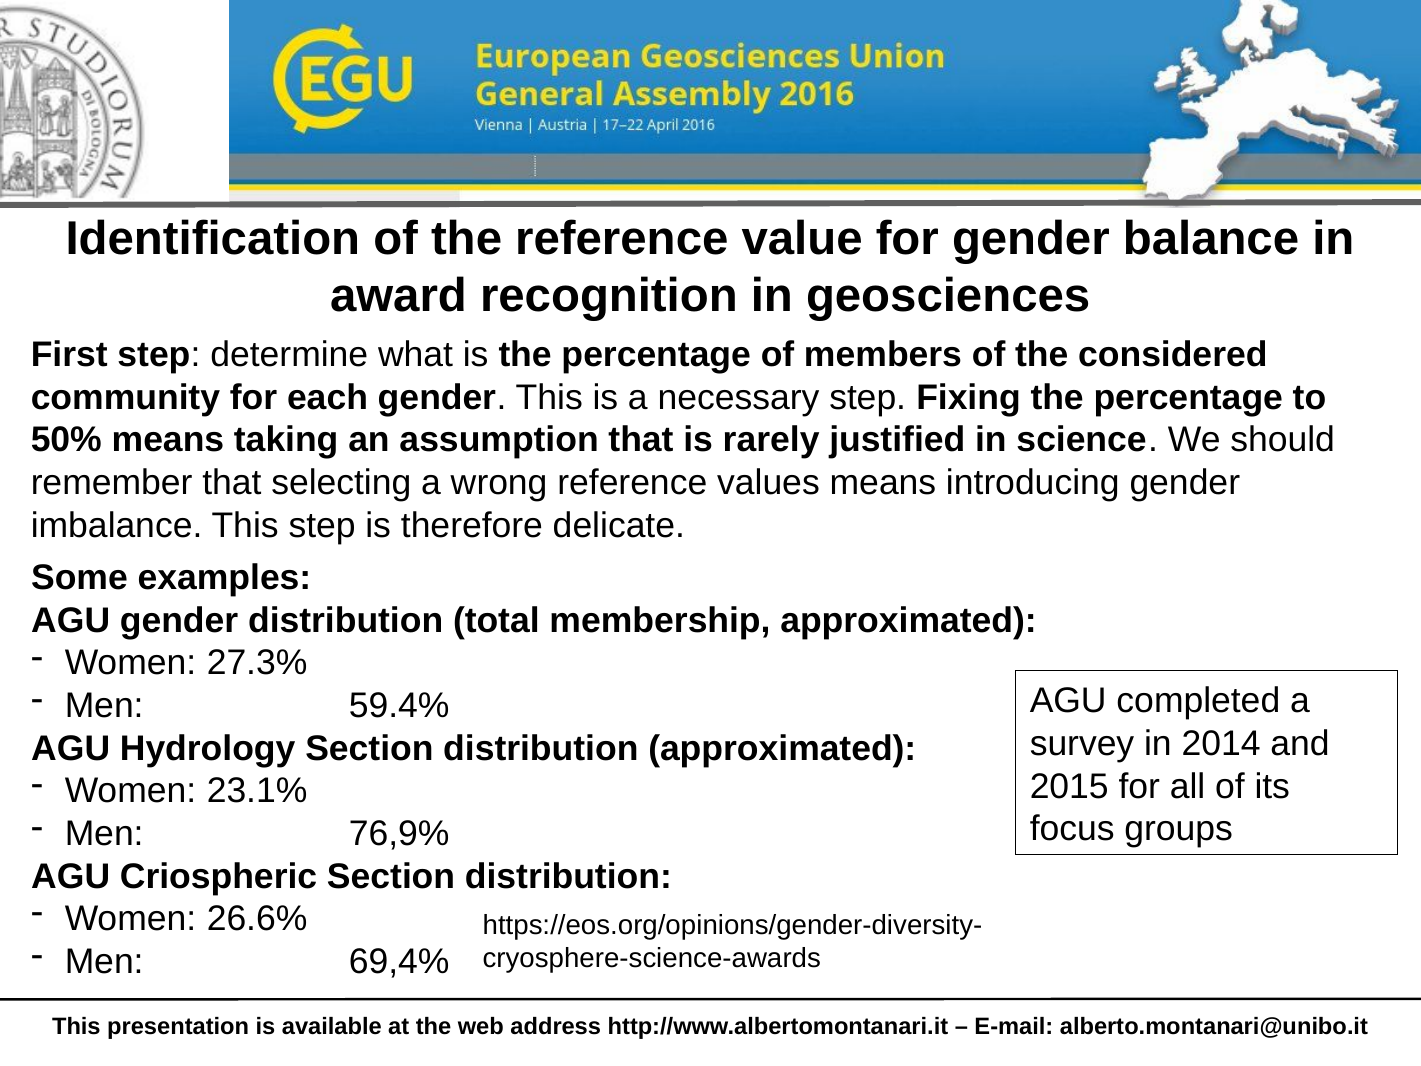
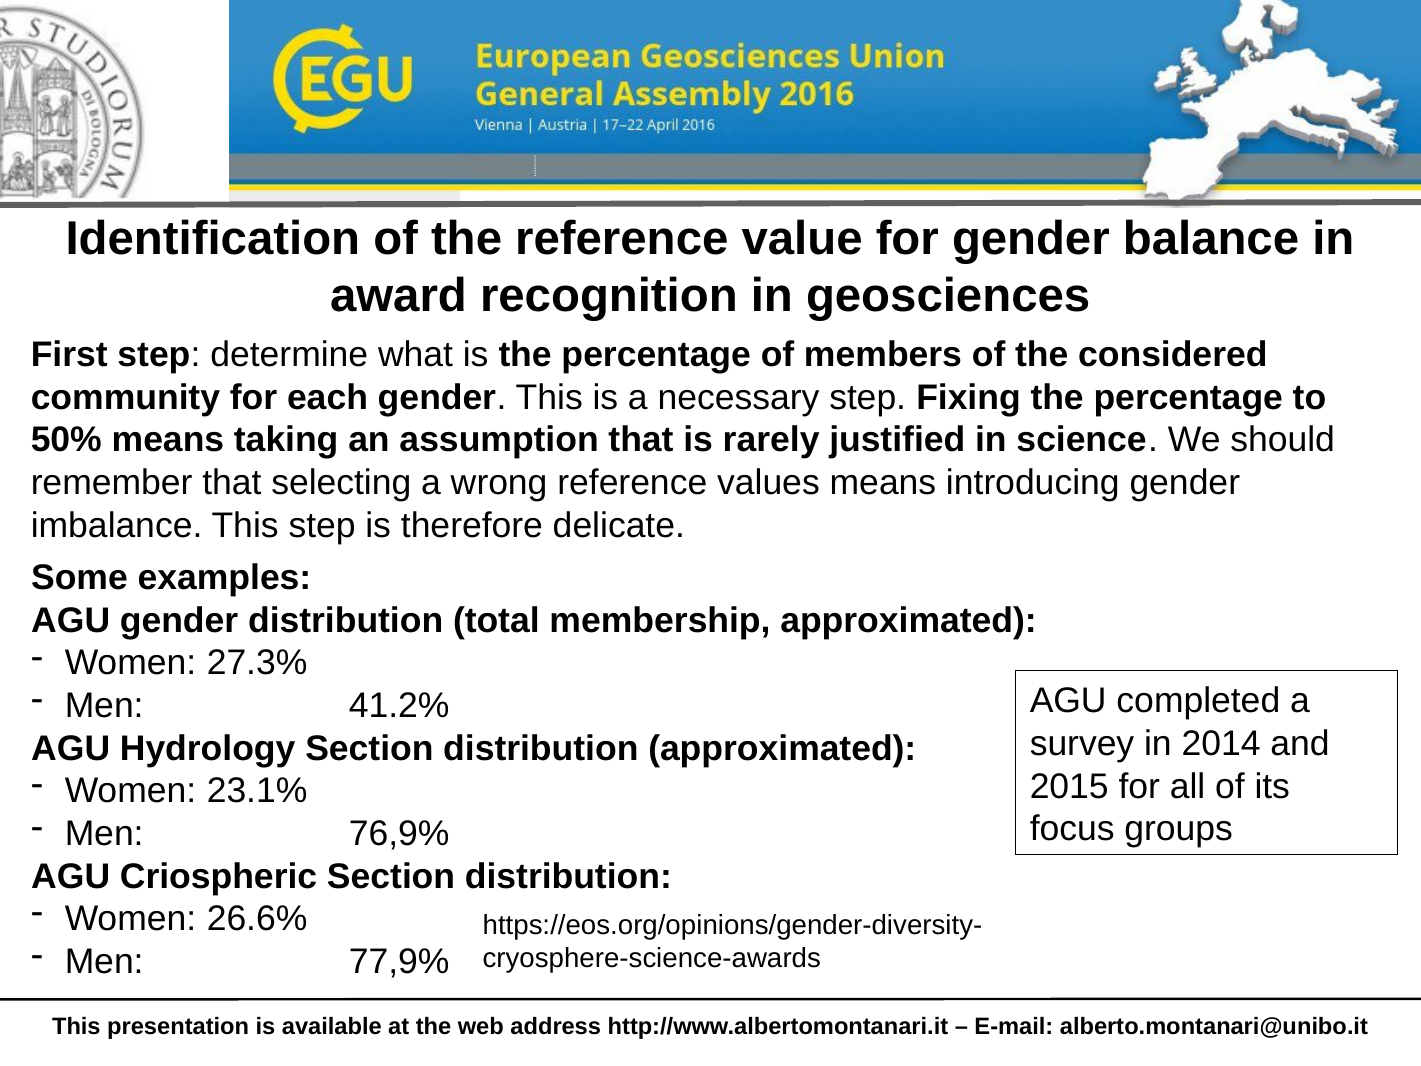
59.4%: 59.4% -> 41.2%
69,4%: 69,4% -> 77,9%
